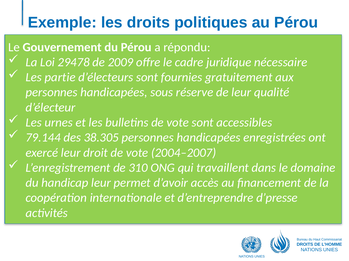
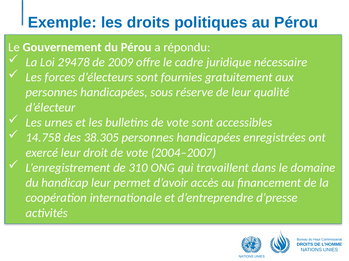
partie: partie -> forces
79.144: 79.144 -> 14.758
